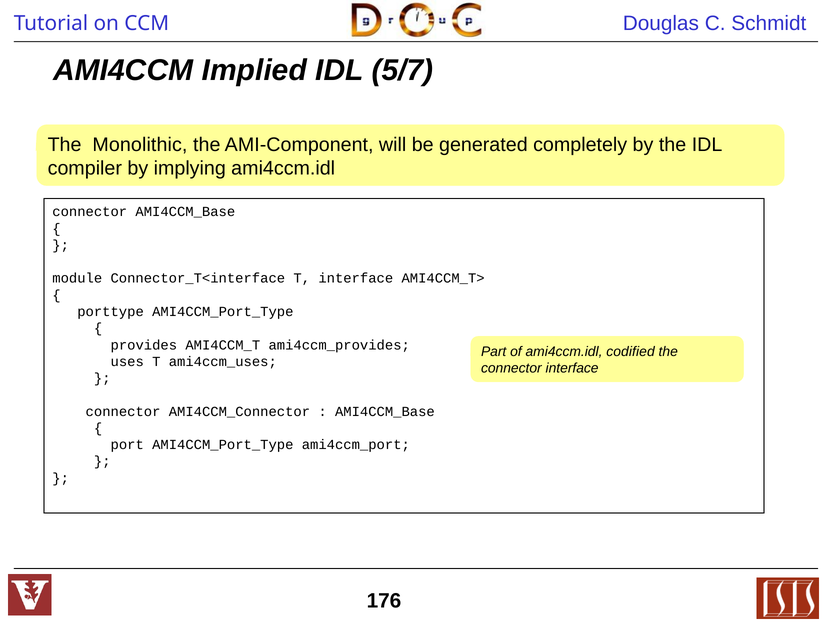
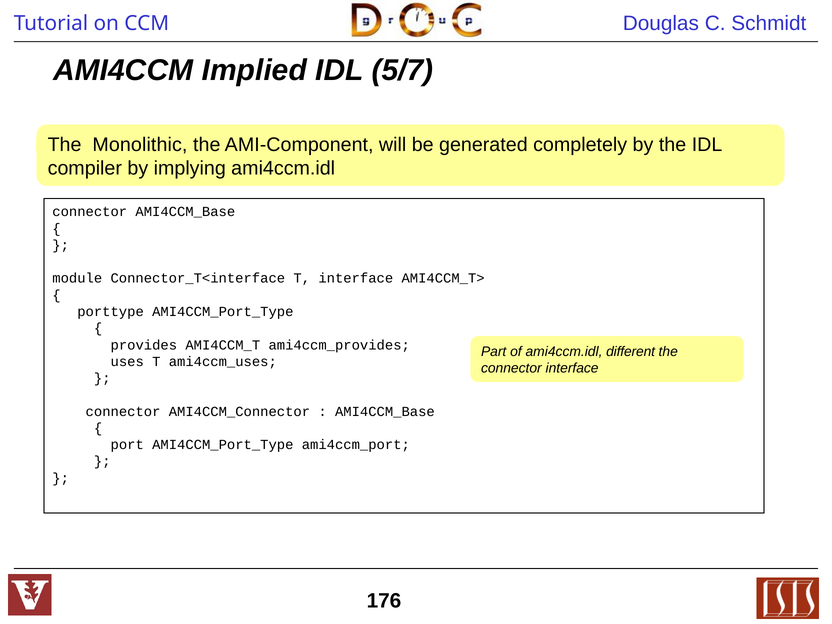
codified: codified -> different
